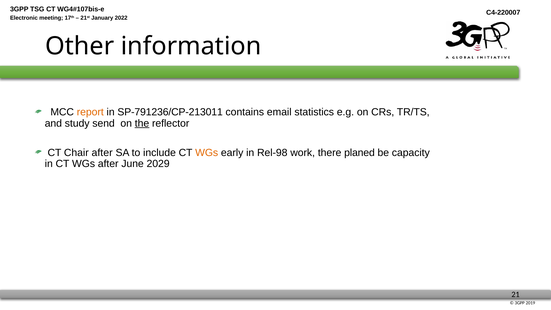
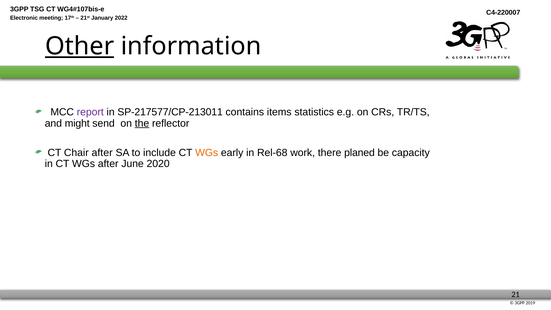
Other underline: none -> present
report colour: orange -> purple
SP-791236/CP-213011: SP-791236/CP-213011 -> SP-217577/CP-213011
email: email -> items
study: study -> might
Rel-98: Rel-98 -> Rel-68
2029: 2029 -> 2020
